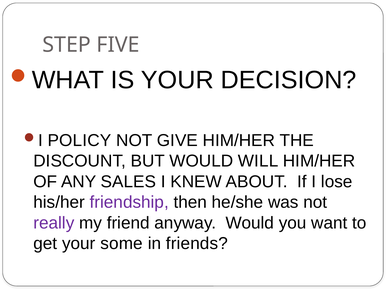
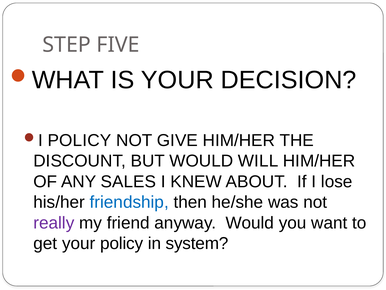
friendship colour: purple -> blue
your some: some -> policy
friends: friends -> system
